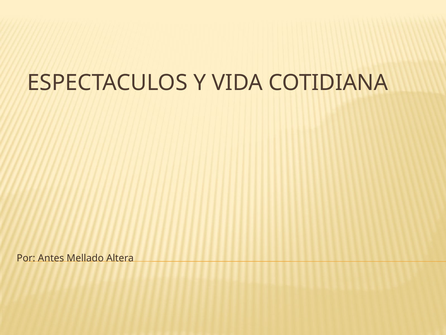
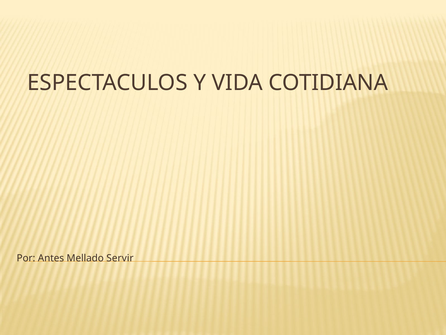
Altera: Altera -> Servir
